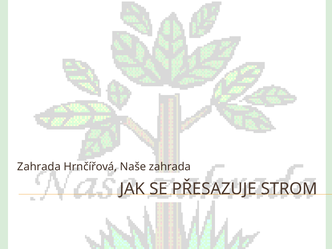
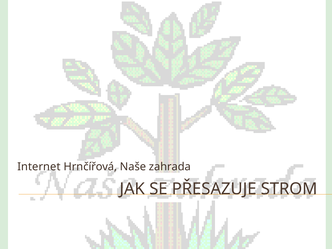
Zahrada at (39, 167): Zahrada -> Internet
